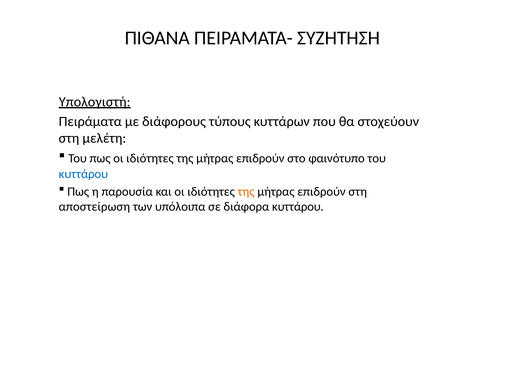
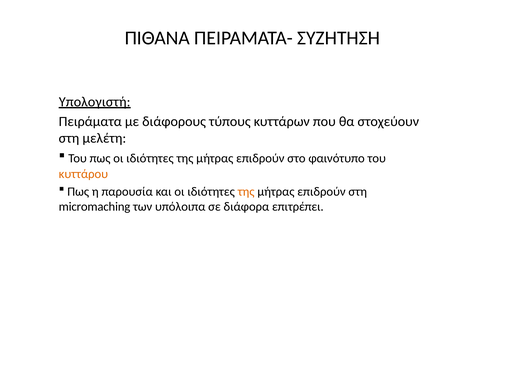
κυττάρου at (83, 174) colour: blue -> orange
αποστείρωση: αποστείρωση -> micromaching
διάφορα κυττάρου: κυττάρου -> επιτρέπει
